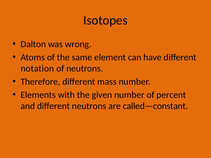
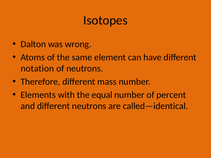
given: given -> equal
called—constant: called—constant -> called—identical
